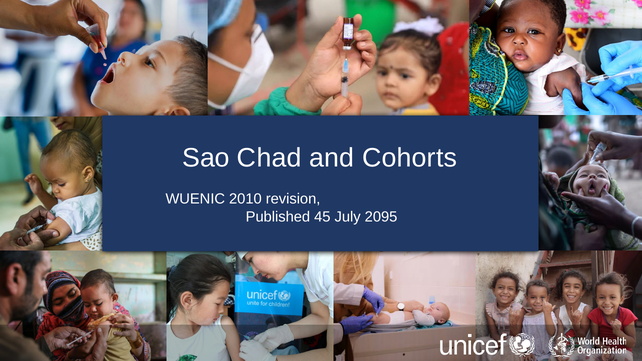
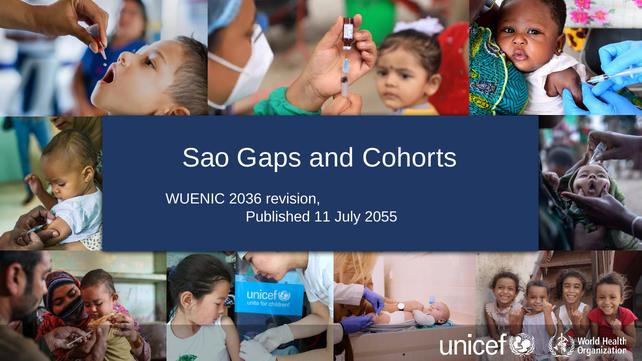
Chad: Chad -> Gaps
2010: 2010 -> 2036
45: 45 -> 11
2095: 2095 -> 2055
